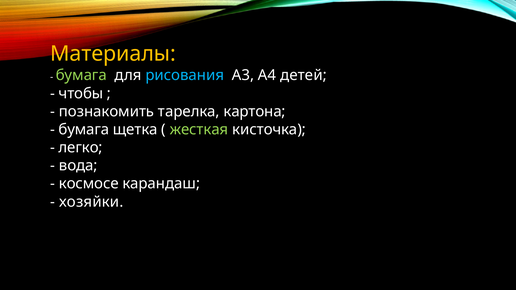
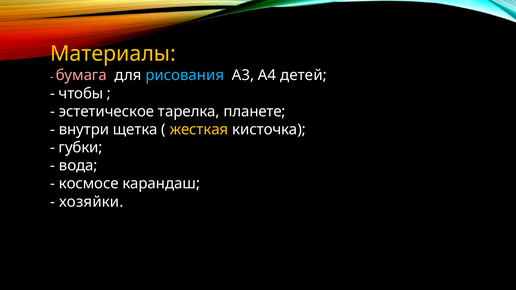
бумага at (81, 75) colour: light green -> pink
познакомить: познакомить -> эстетическое
картона: картона -> планете
бумага at (84, 130): бумага -> внутри
жесткая colour: light green -> yellow
легко: легко -> губки
